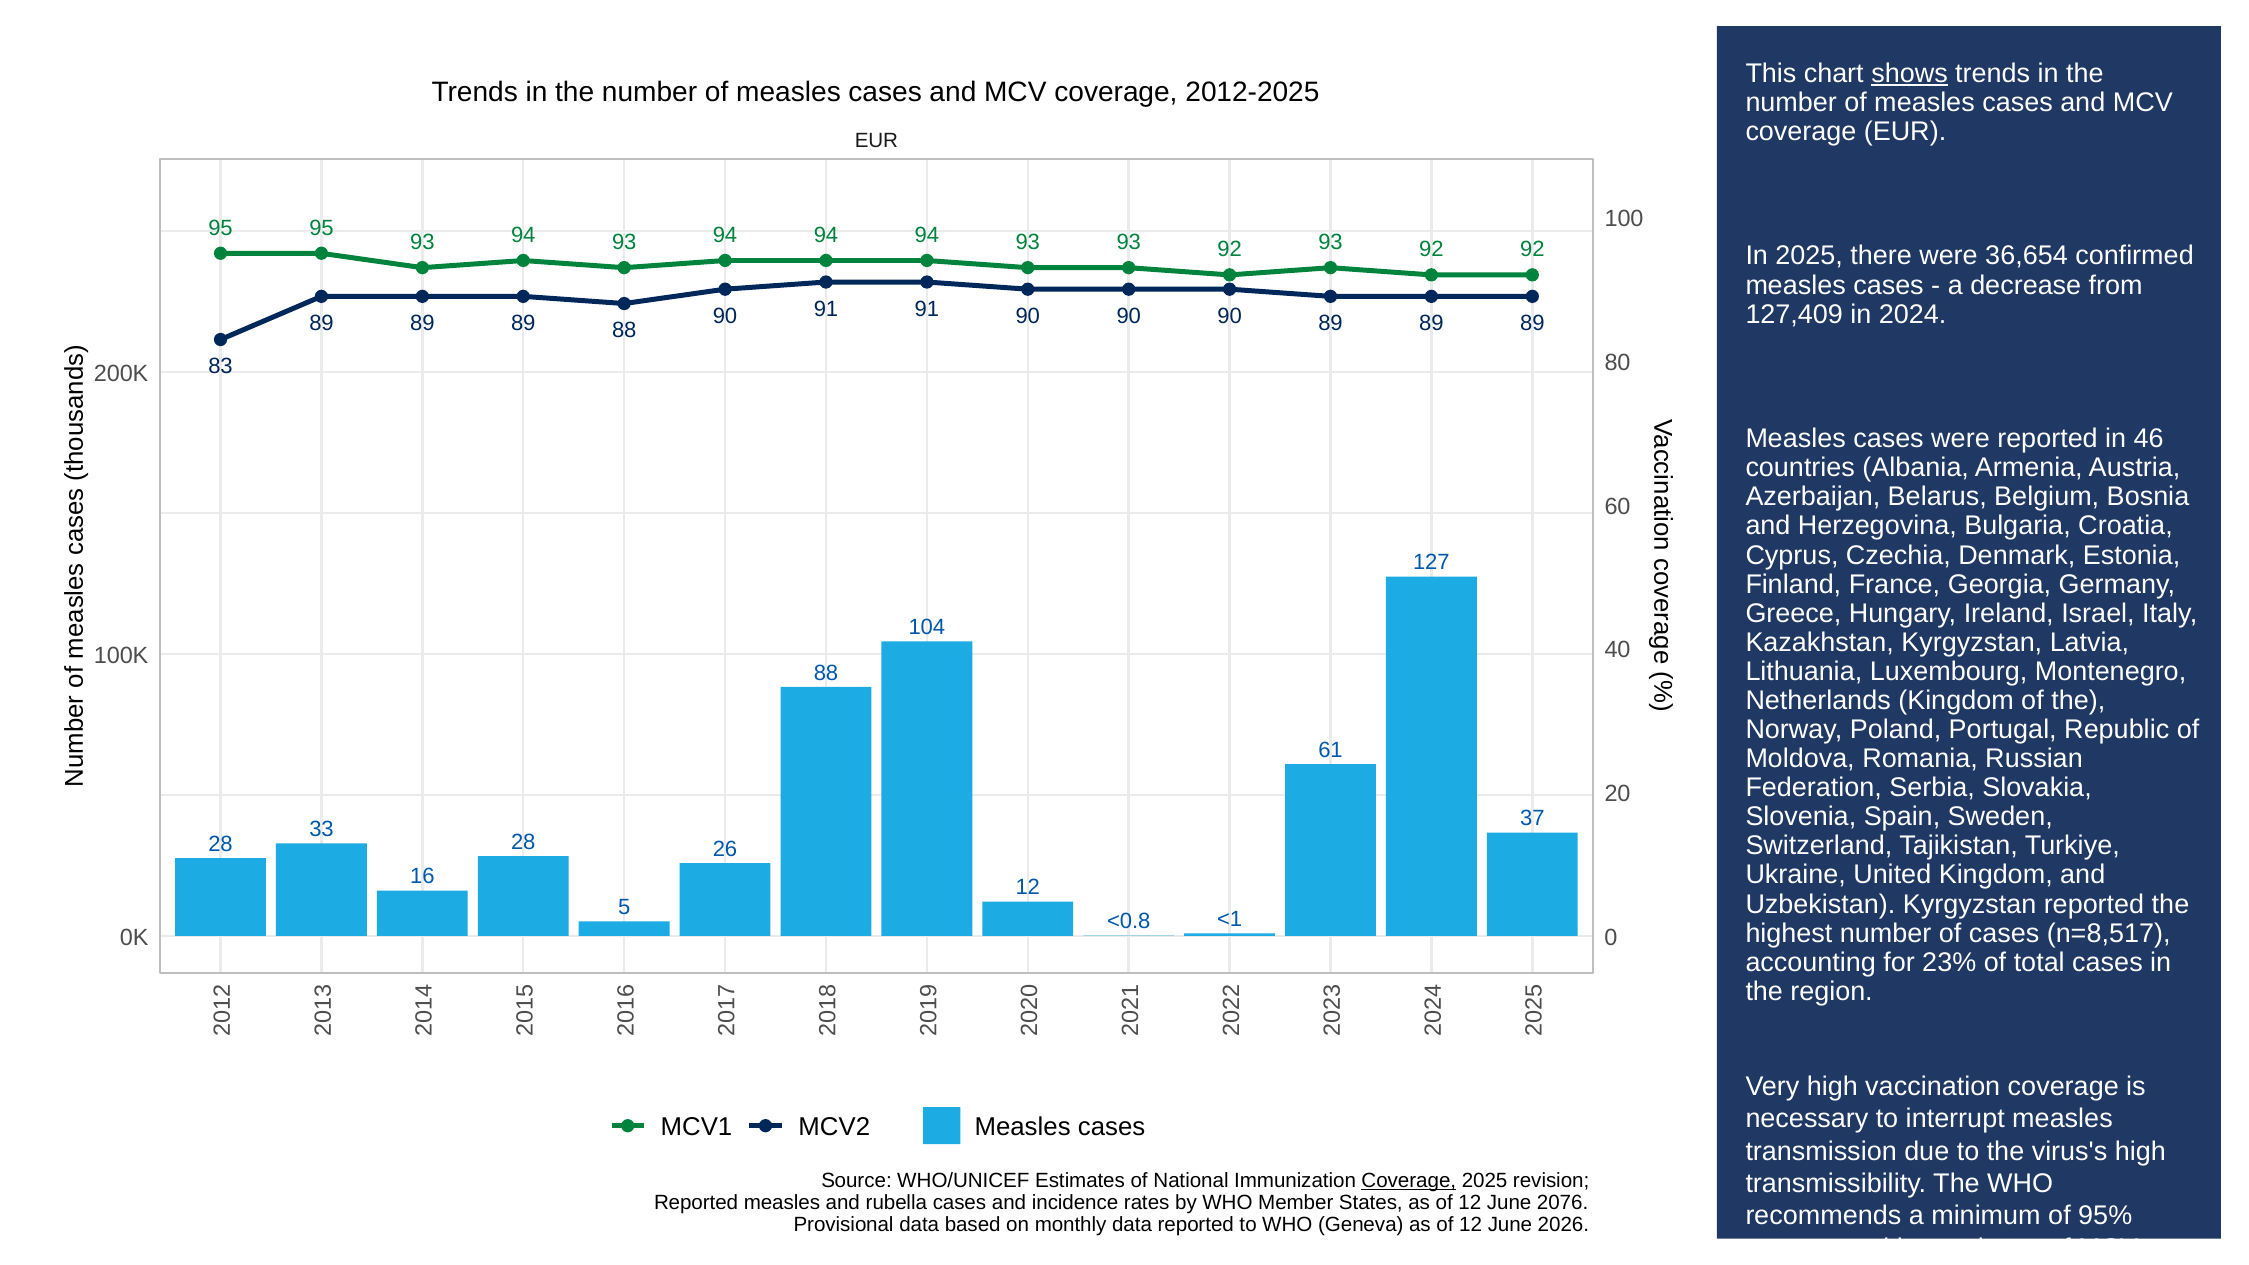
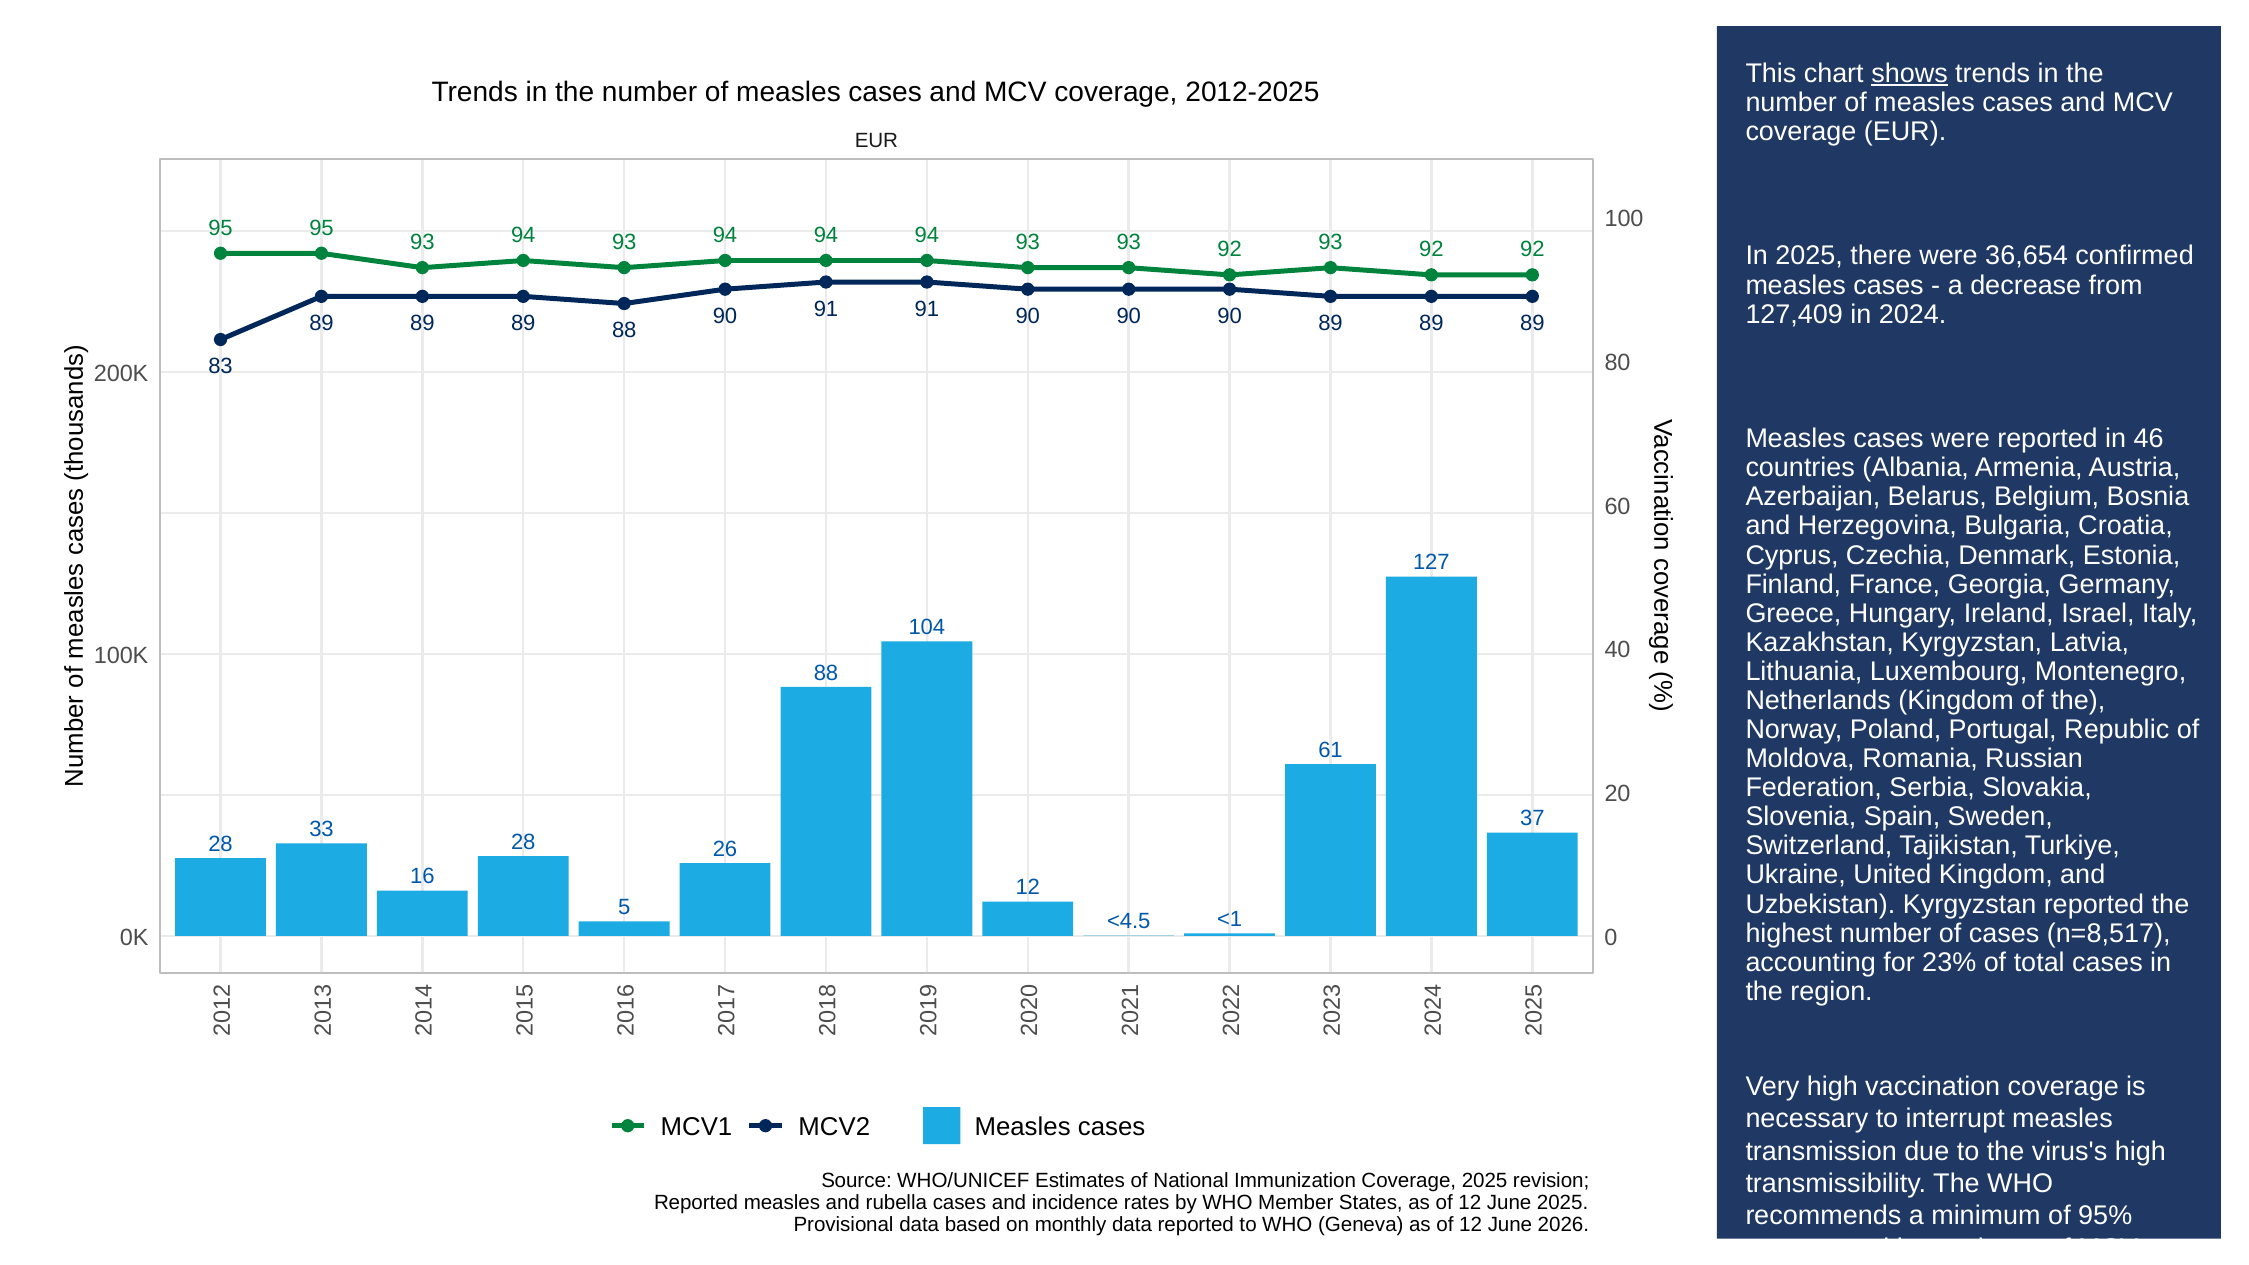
<0.8: <0.8 -> <4.5
Coverage at (1409, 1180) underline: present -> none
June 2076: 2076 -> 2025
